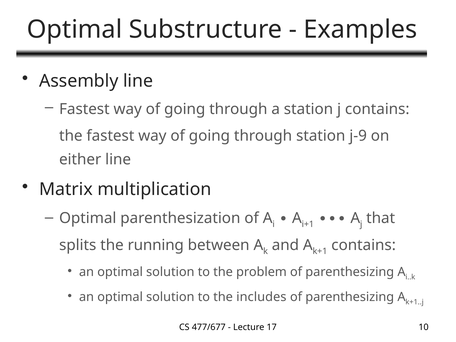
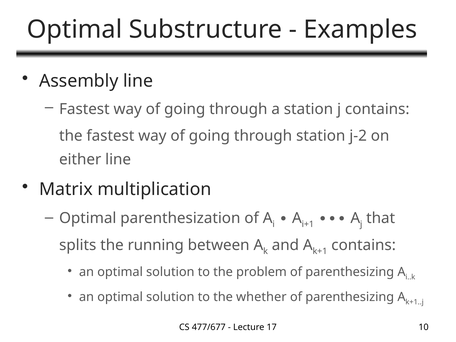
j-9: j-9 -> j-2
includes: includes -> whether
